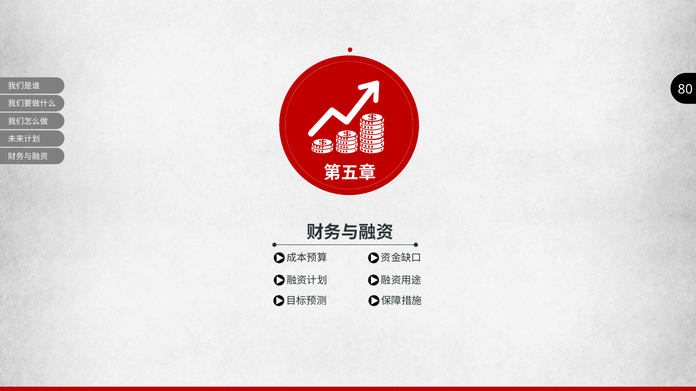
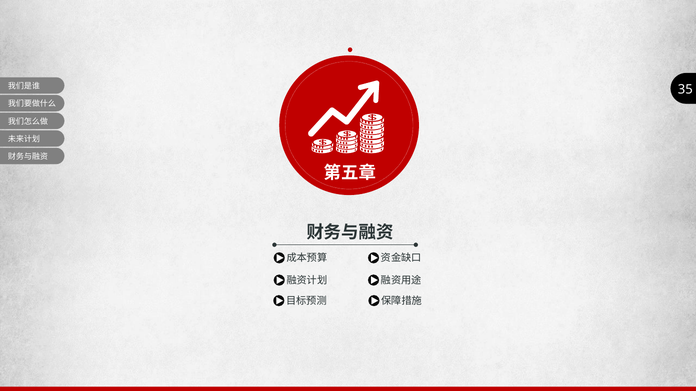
80: 80 -> 35
